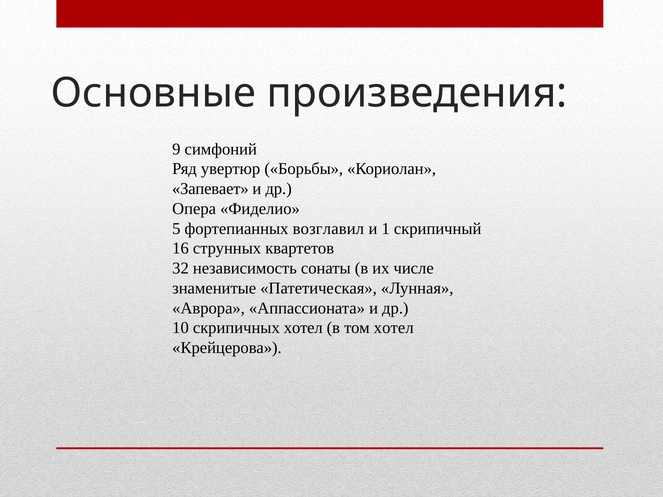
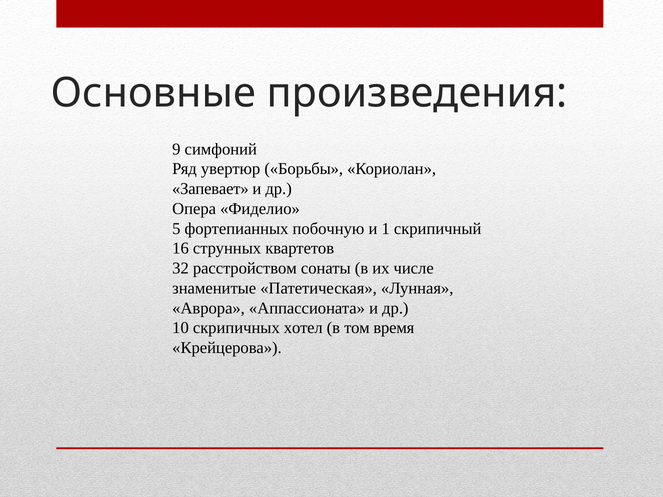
возглавил: возглавил -> побочную
независимость: независимость -> расстройством
том хотел: хотел -> время
